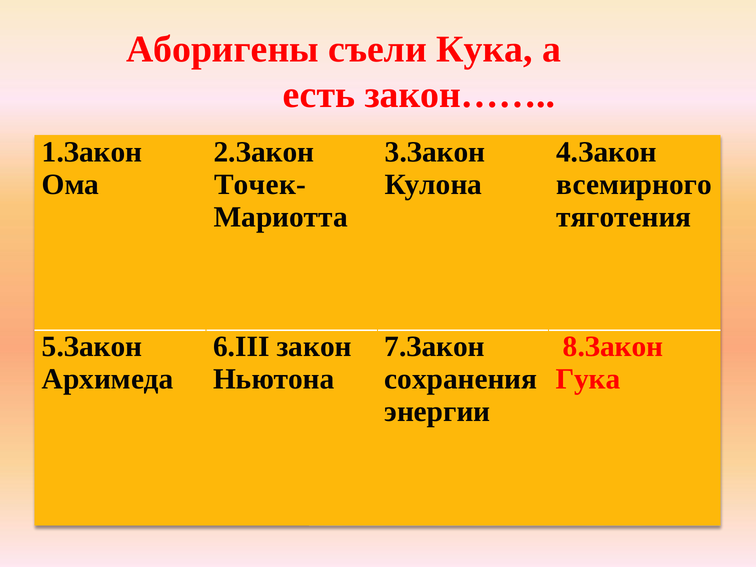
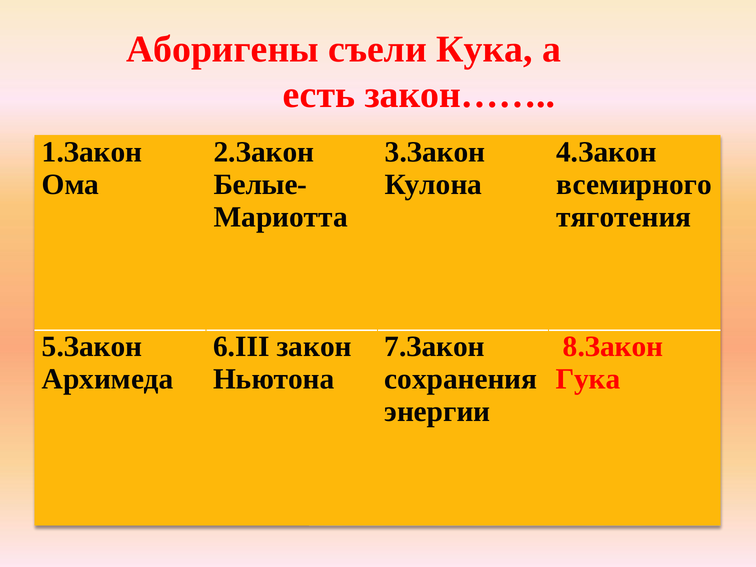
Точек-: Точек- -> Белые-
